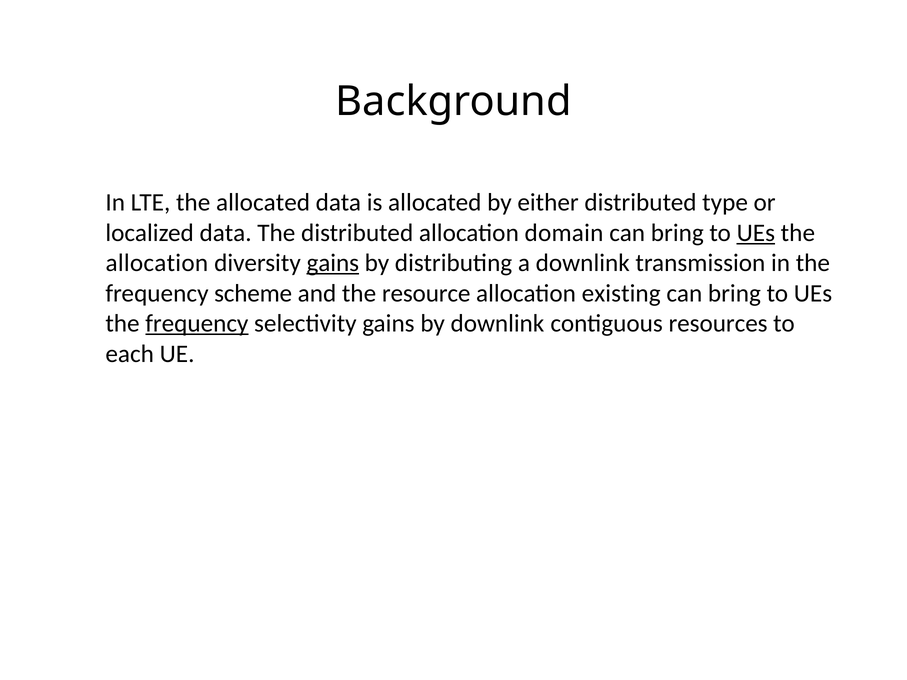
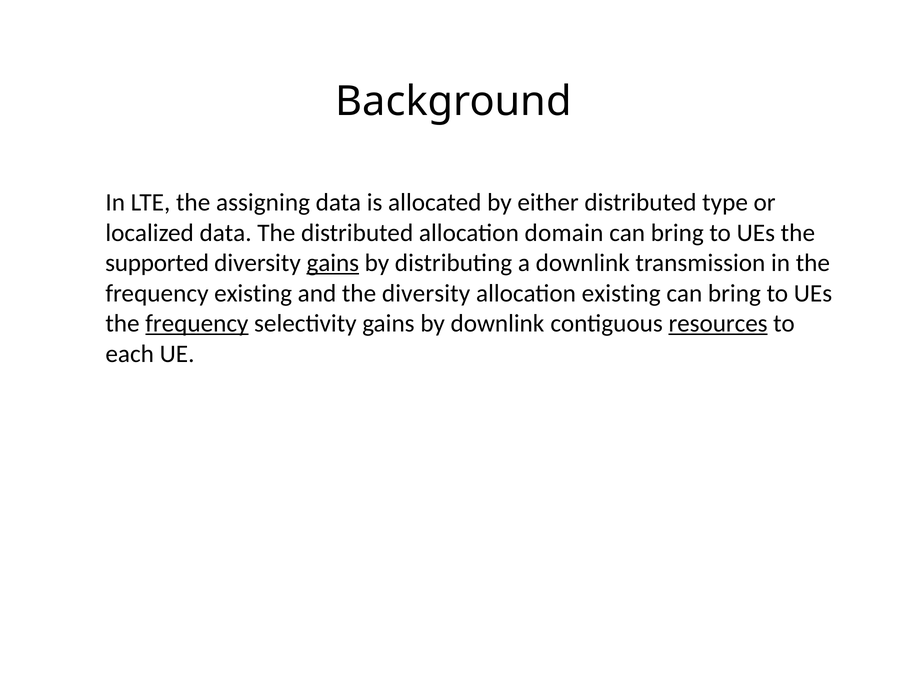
the allocated: allocated -> assigning
UEs at (756, 233) underline: present -> none
allocation at (157, 263): allocation -> supported
frequency scheme: scheme -> existing
the resource: resource -> diversity
resources underline: none -> present
